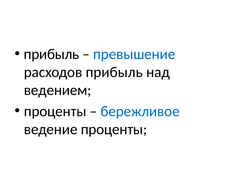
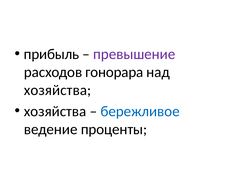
превышение colour: blue -> purple
расходов прибыль: прибыль -> гонорара
ведением at (58, 90): ведением -> хозяйства
проценты at (55, 111): проценты -> хозяйства
